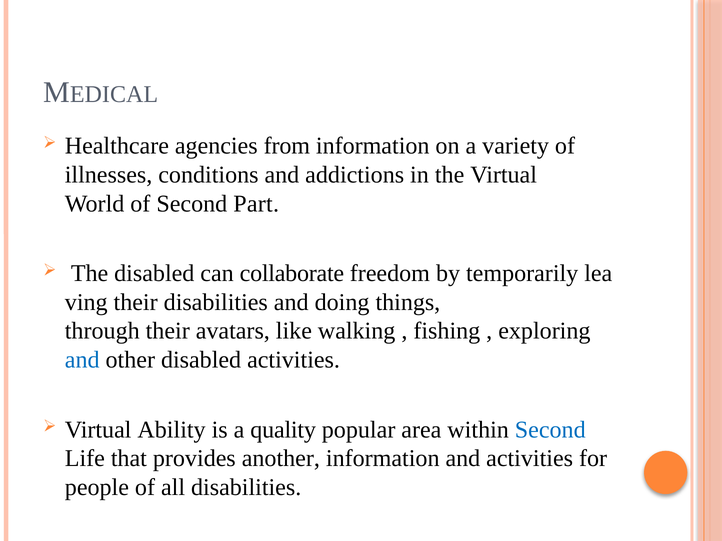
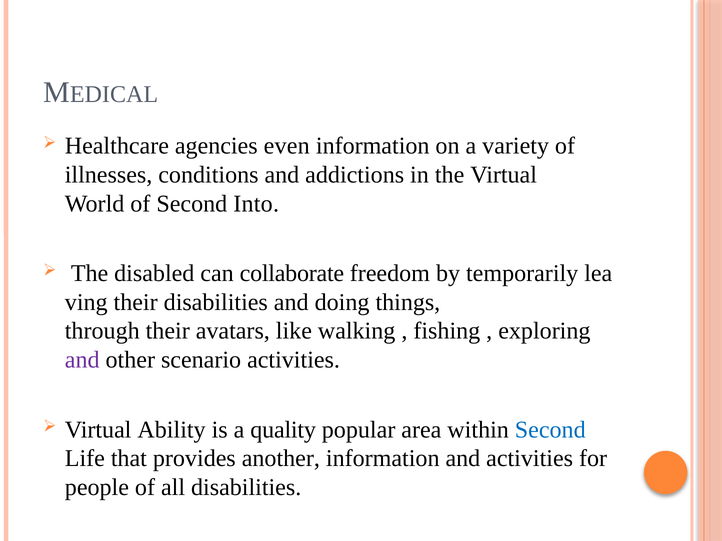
from: from -> even
Part: Part -> Into
and at (82, 360) colour: blue -> purple
other disabled: disabled -> scenario
